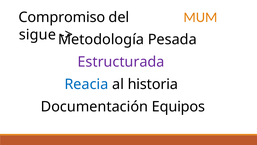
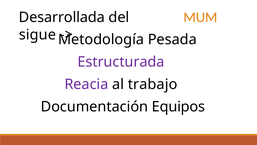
Compromiso: Compromiso -> Desarrollada
Reacia colour: blue -> purple
historia: historia -> trabajo
